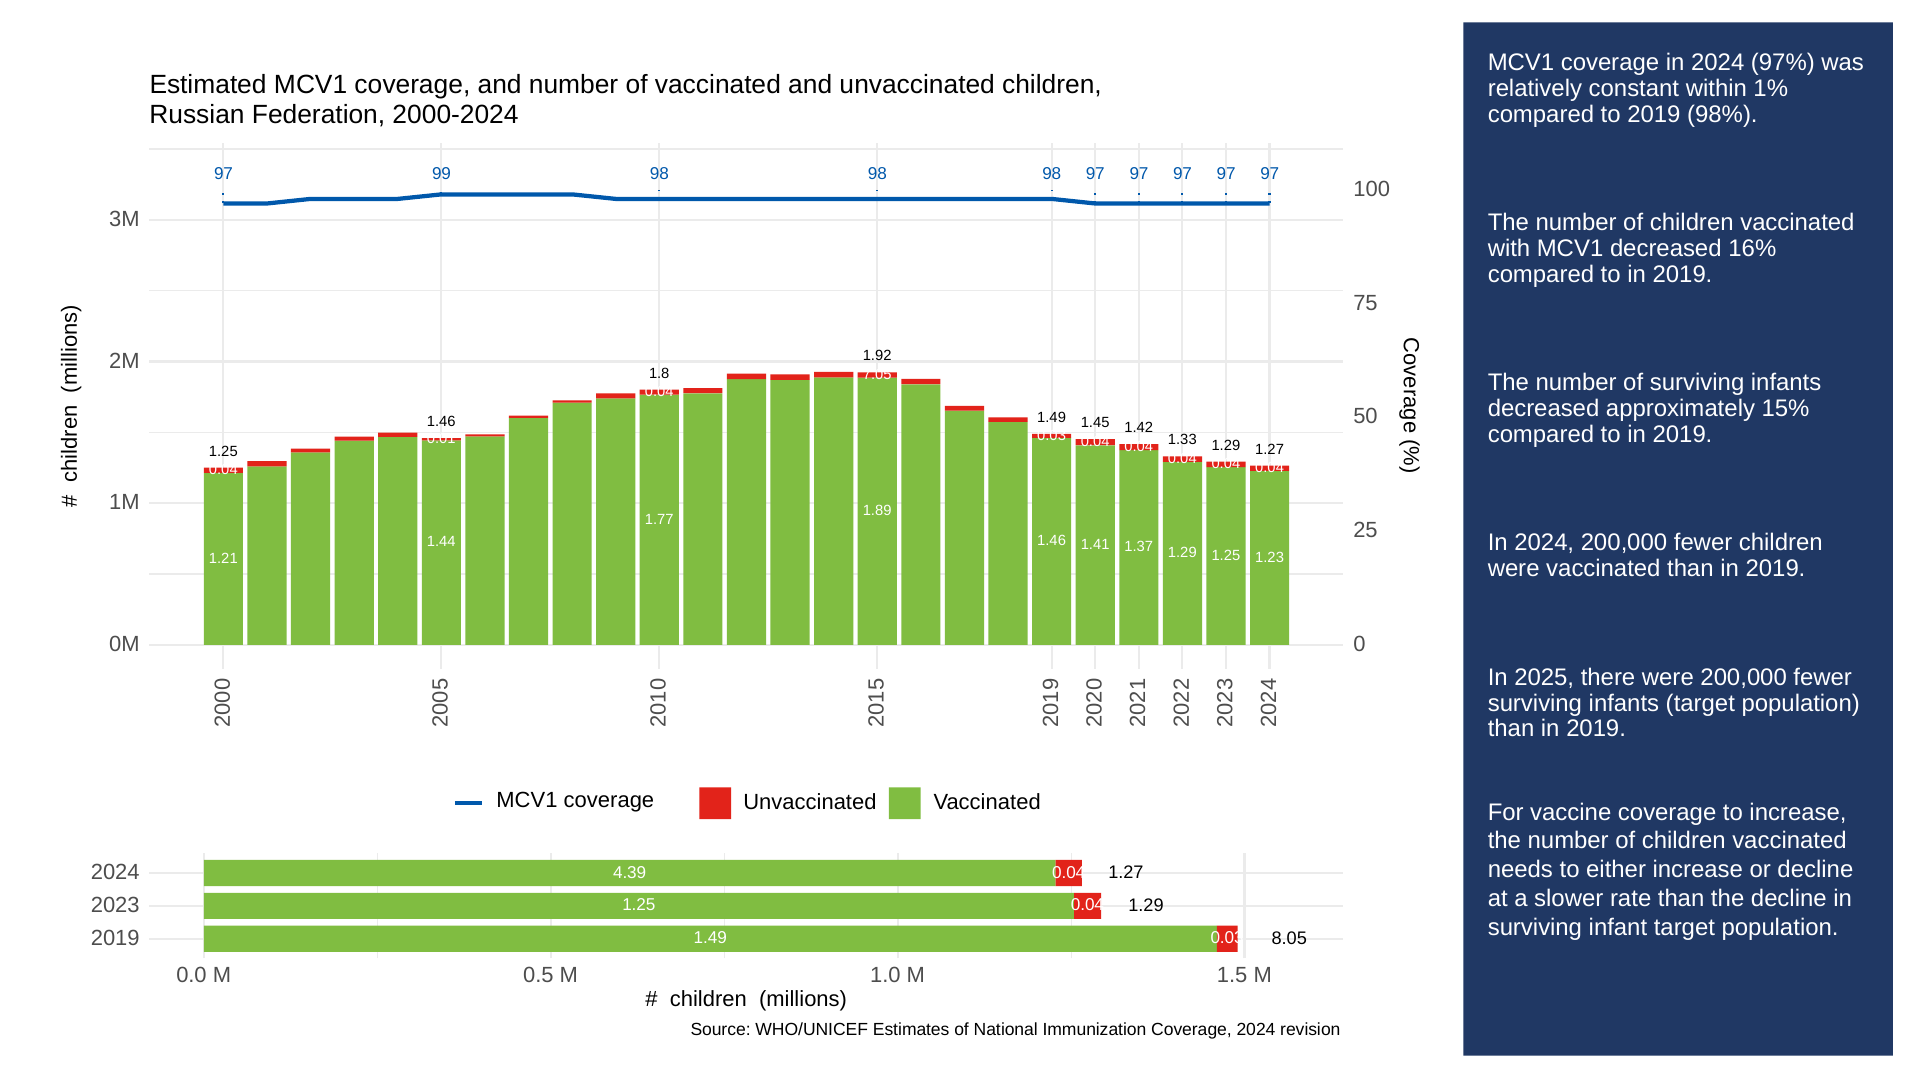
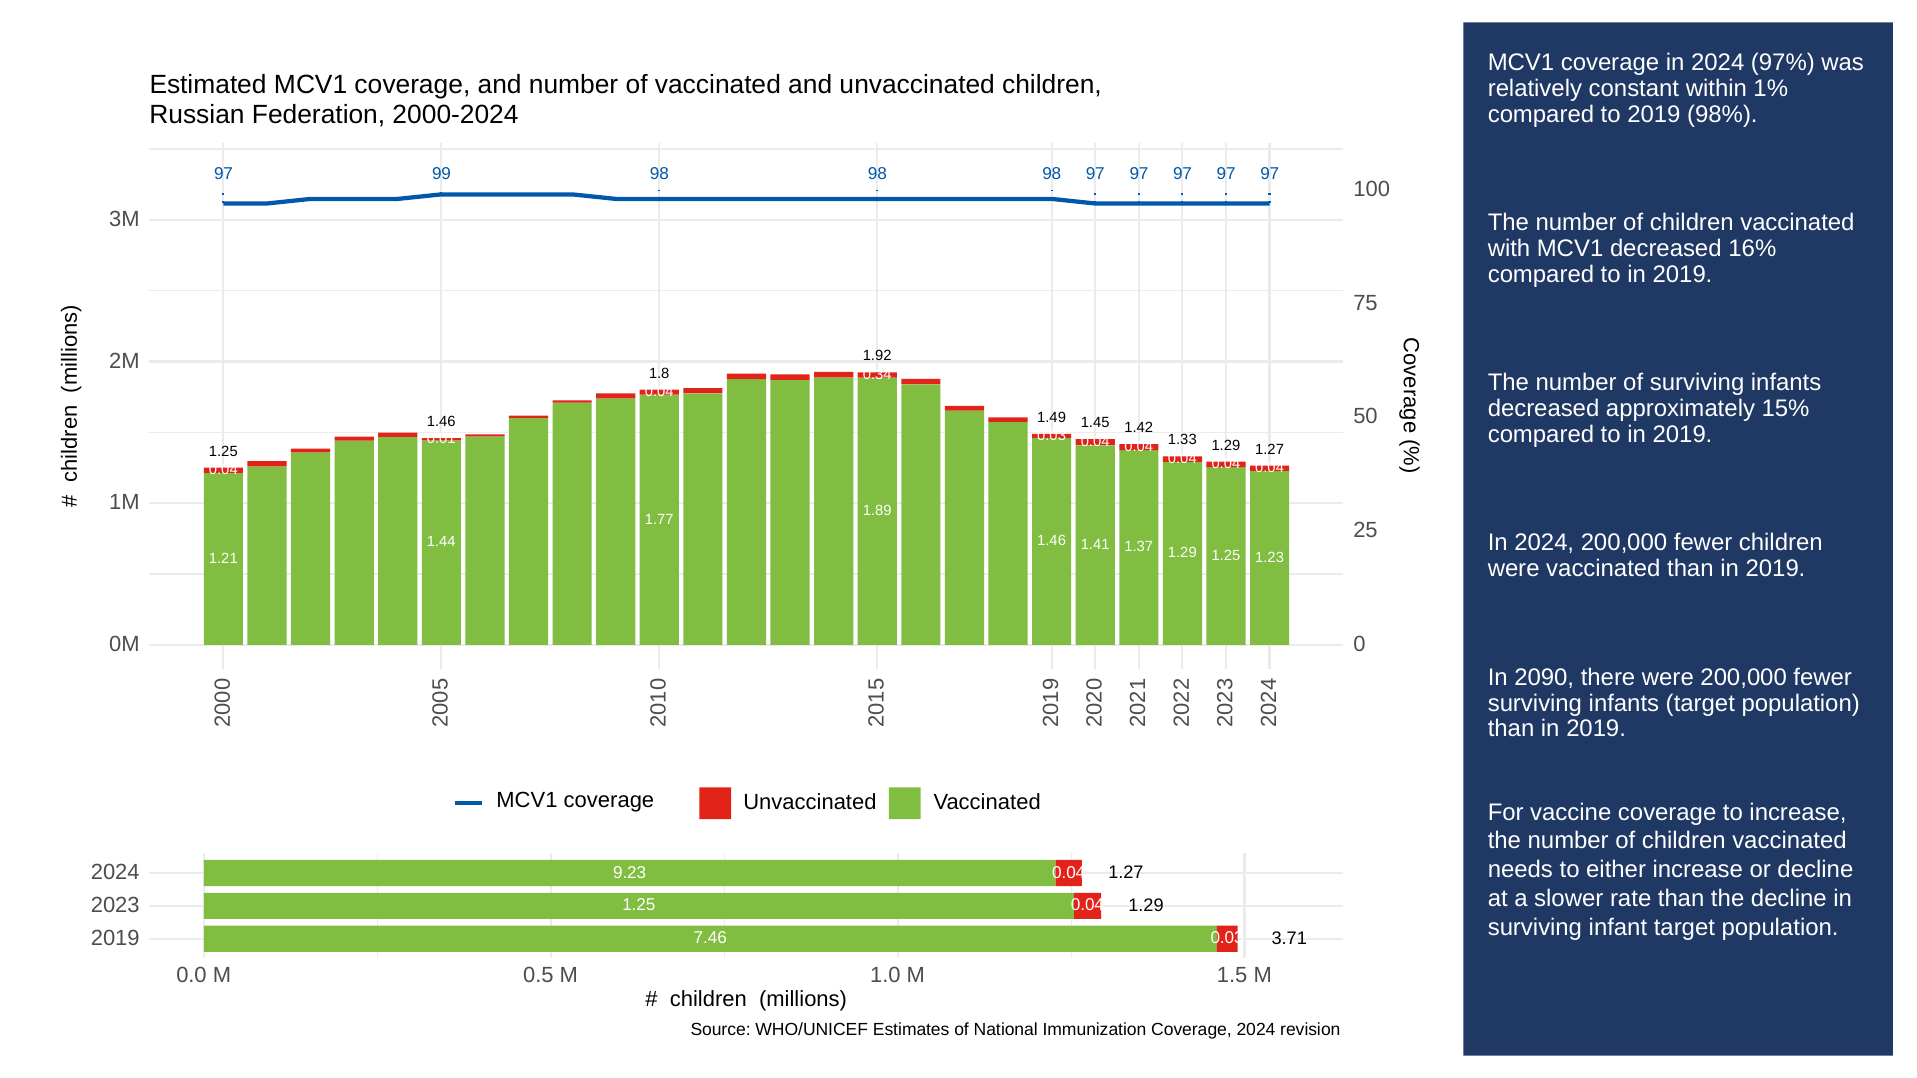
7.05: 7.05 -> 0.34
2025: 2025 -> 2090
4.39: 4.39 -> 9.23
8.05: 8.05 -> 3.71
1.49 at (710, 938): 1.49 -> 7.46
